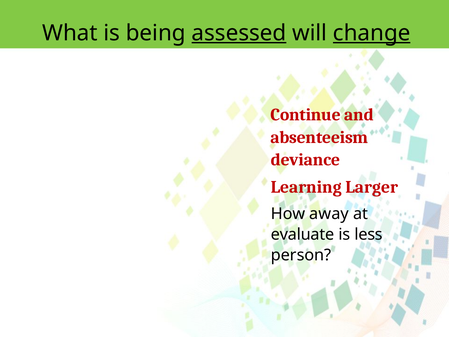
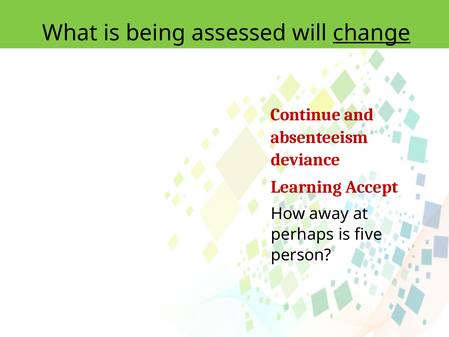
assessed underline: present -> none
Larger: Larger -> Accept
evaluate: evaluate -> perhaps
less: less -> five
